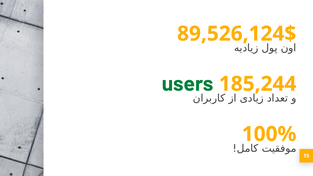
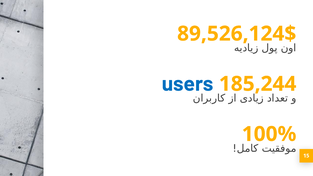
users colour: green -> blue
